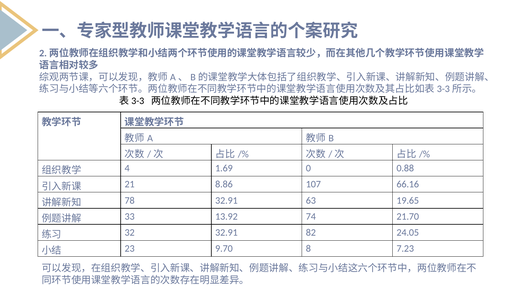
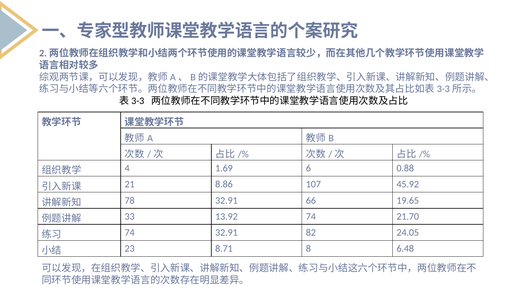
0: 0 -> 6
66.16: 66.16 -> 45.92
63: 63 -> 66
32 at (130, 232): 32 -> 74
9.70: 9.70 -> 8.71
7.23: 7.23 -> 6.48
